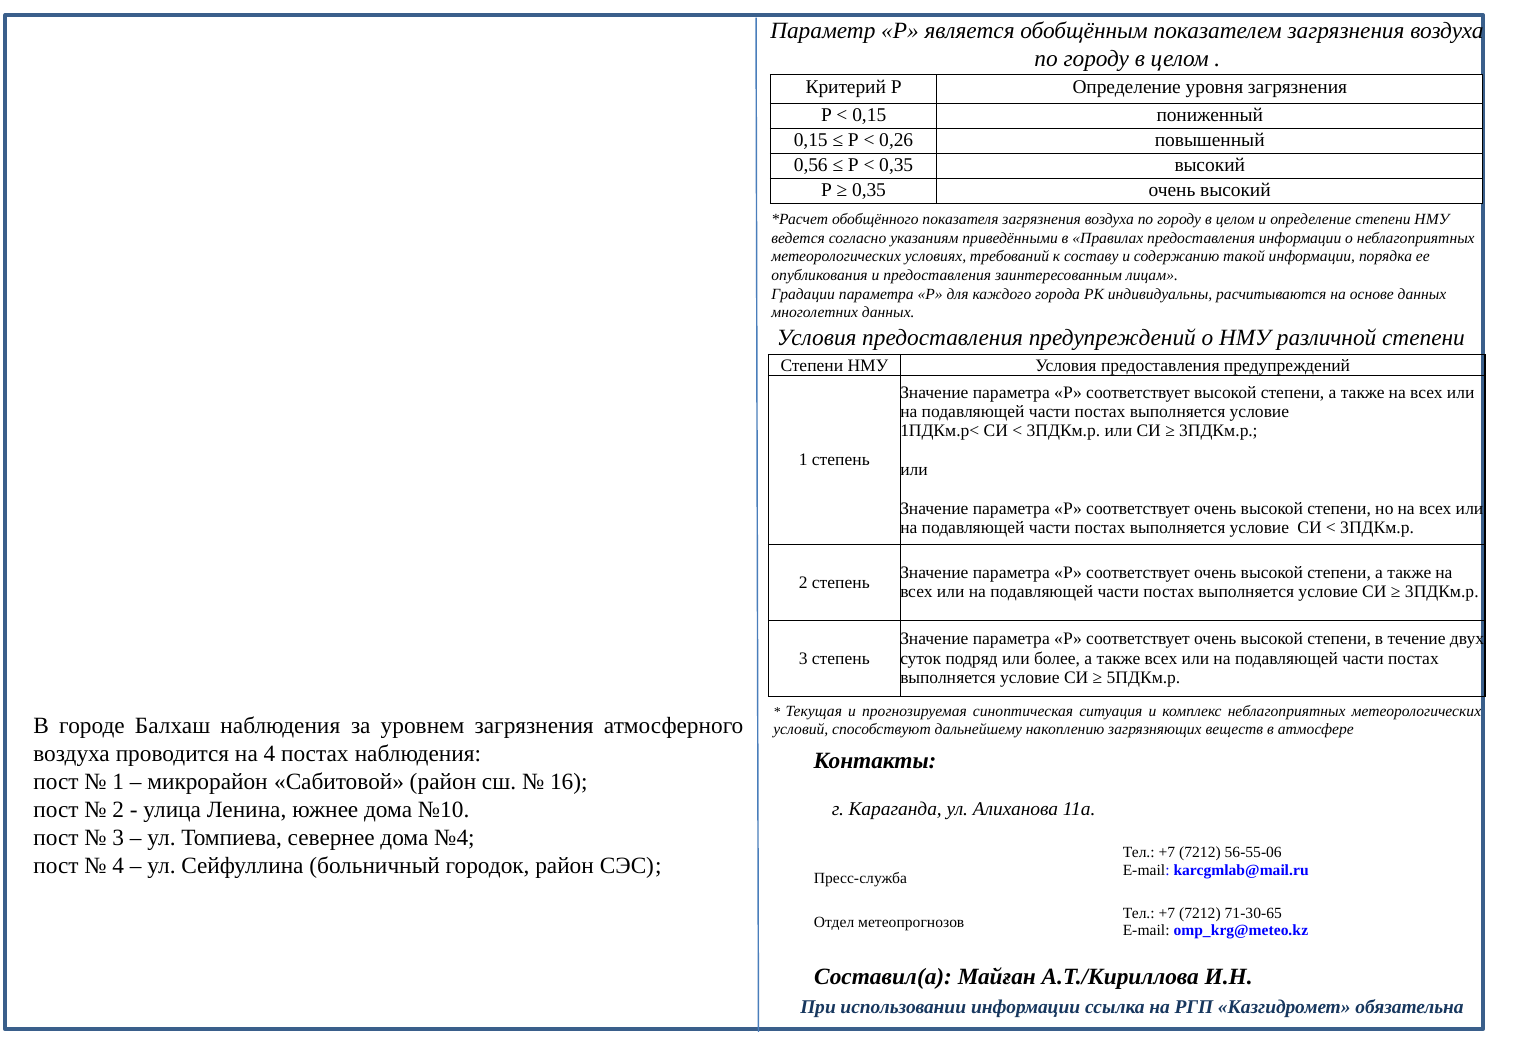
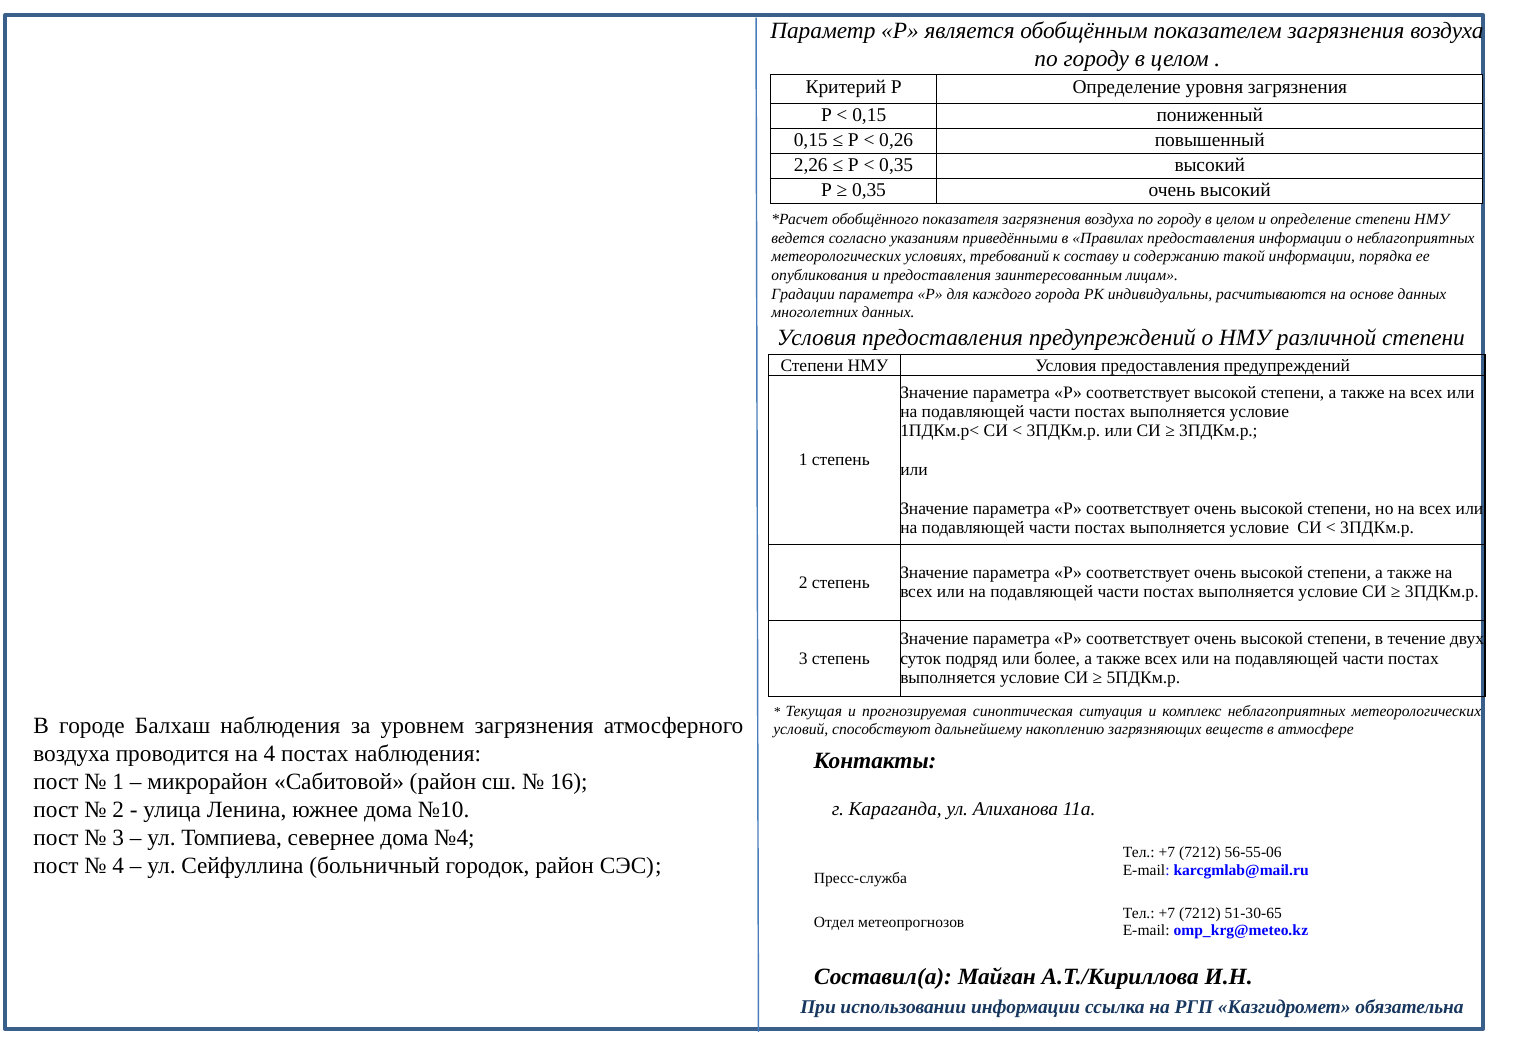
0,56: 0,56 -> 2,26
71-30-65: 71-30-65 -> 51-30-65
